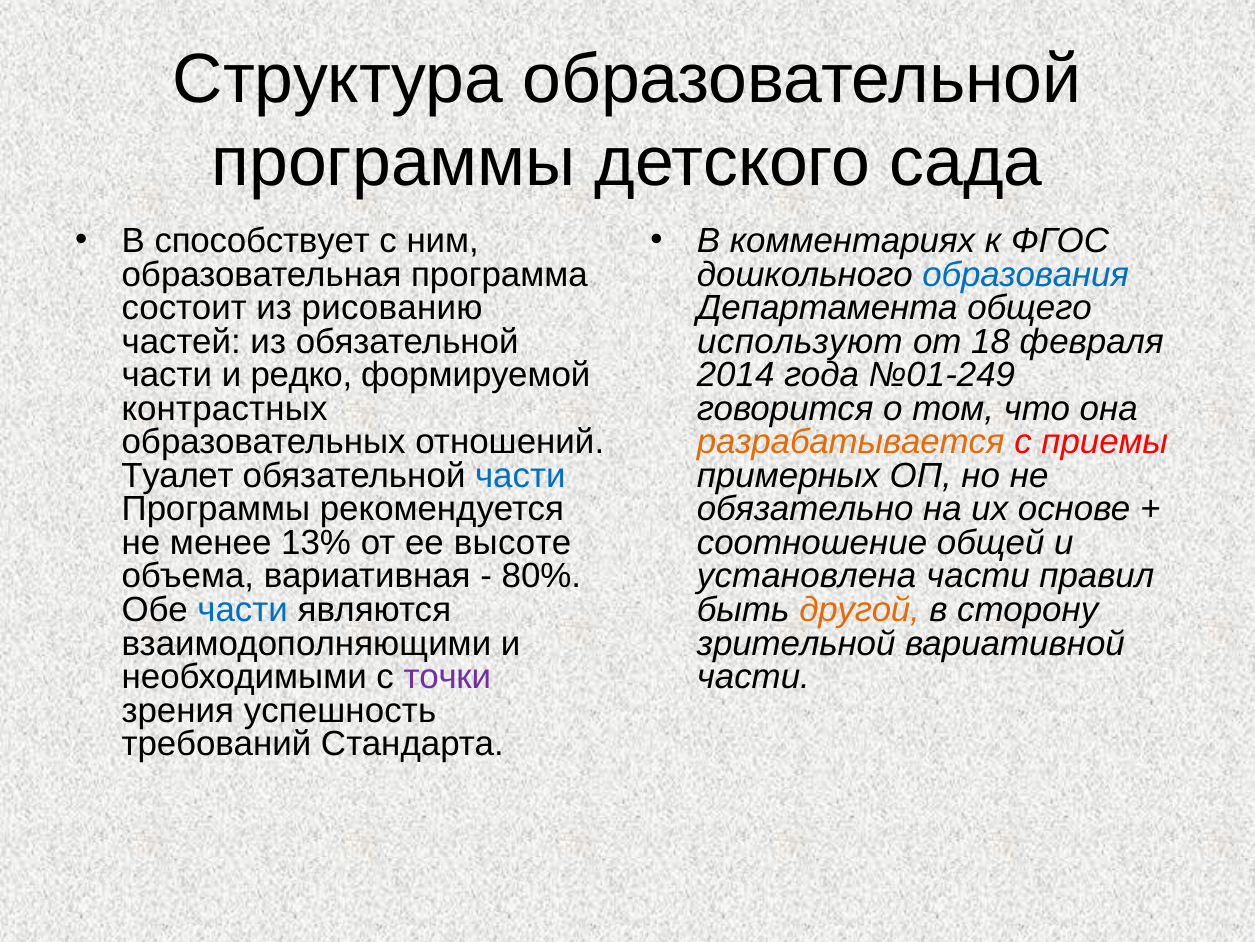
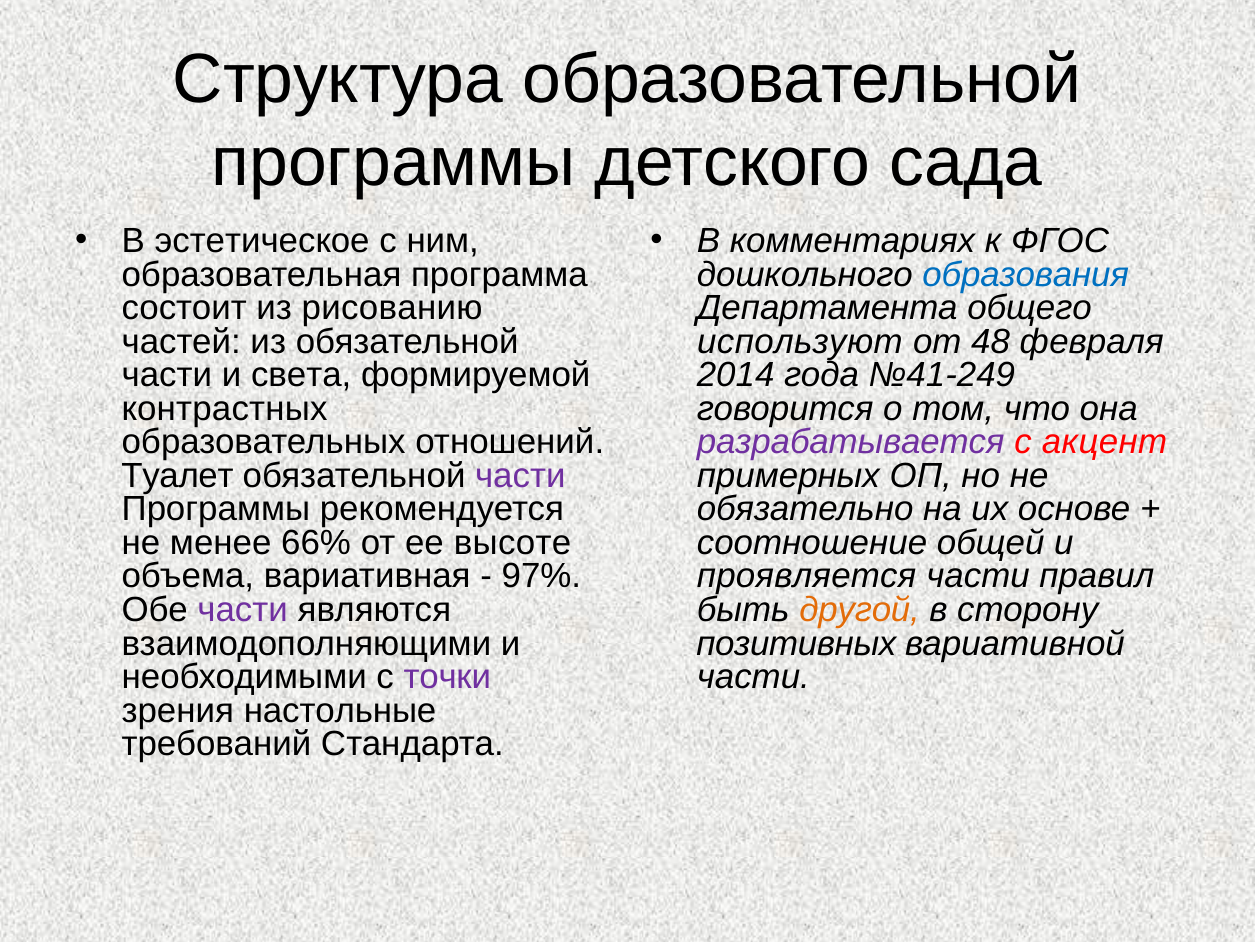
способствует: способствует -> эстетическое
18: 18 -> 48
редко: редко -> света
№01-249: №01-249 -> №41-249
разрабатывается colour: orange -> purple
приемы: приемы -> акцент
части at (520, 476) colour: blue -> purple
13%: 13% -> 66%
80%: 80% -> 97%
установлена: установлена -> проявляется
части at (243, 610) colour: blue -> purple
зрительной: зрительной -> позитивных
успешность: успешность -> настольные
